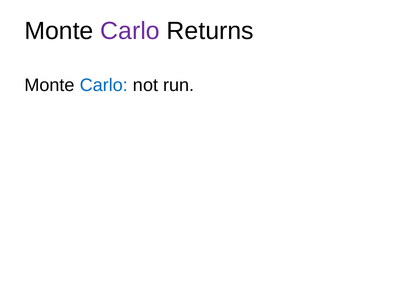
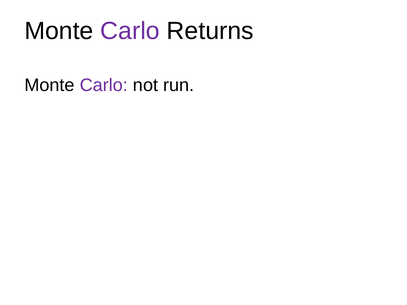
Carlo at (104, 85) colour: blue -> purple
